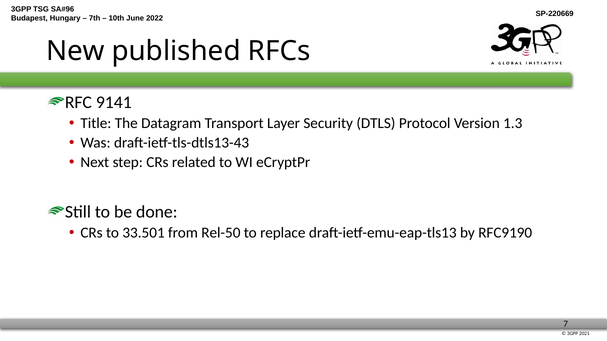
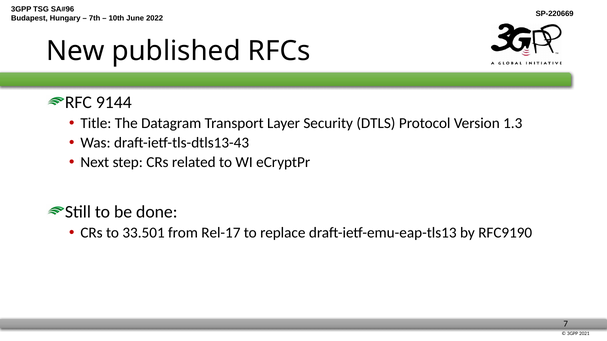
9141: 9141 -> 9144
Rel-50: Rel-50 -> Rel-17
